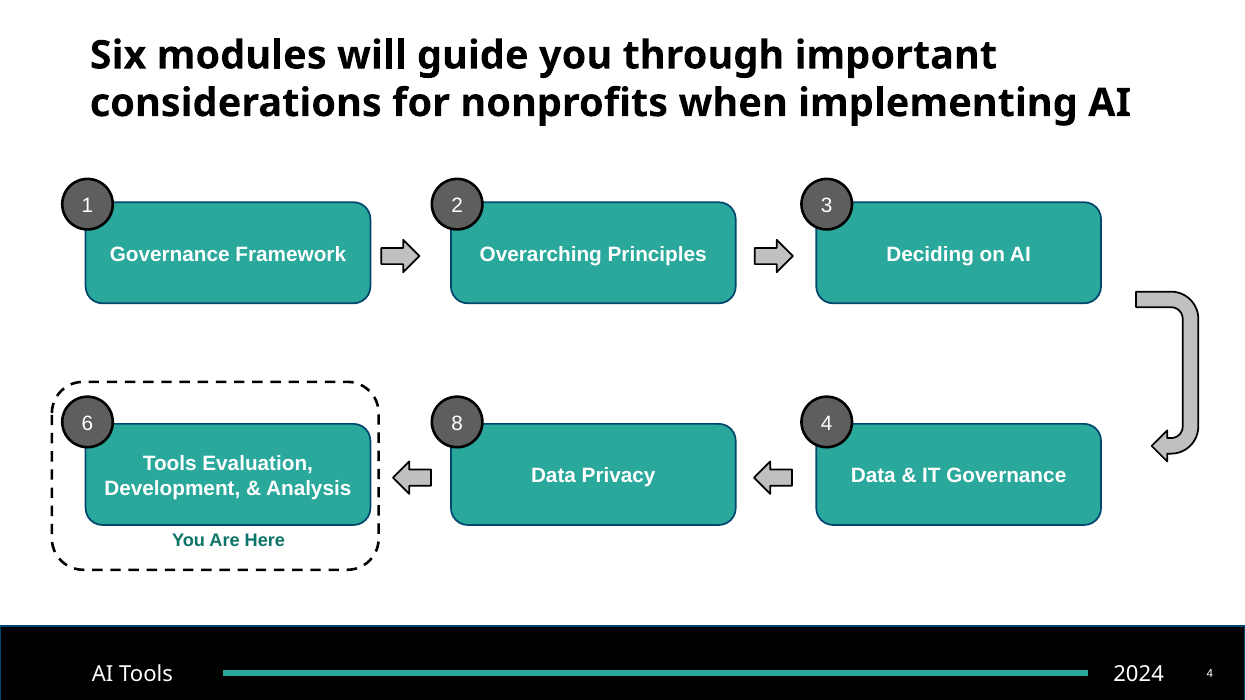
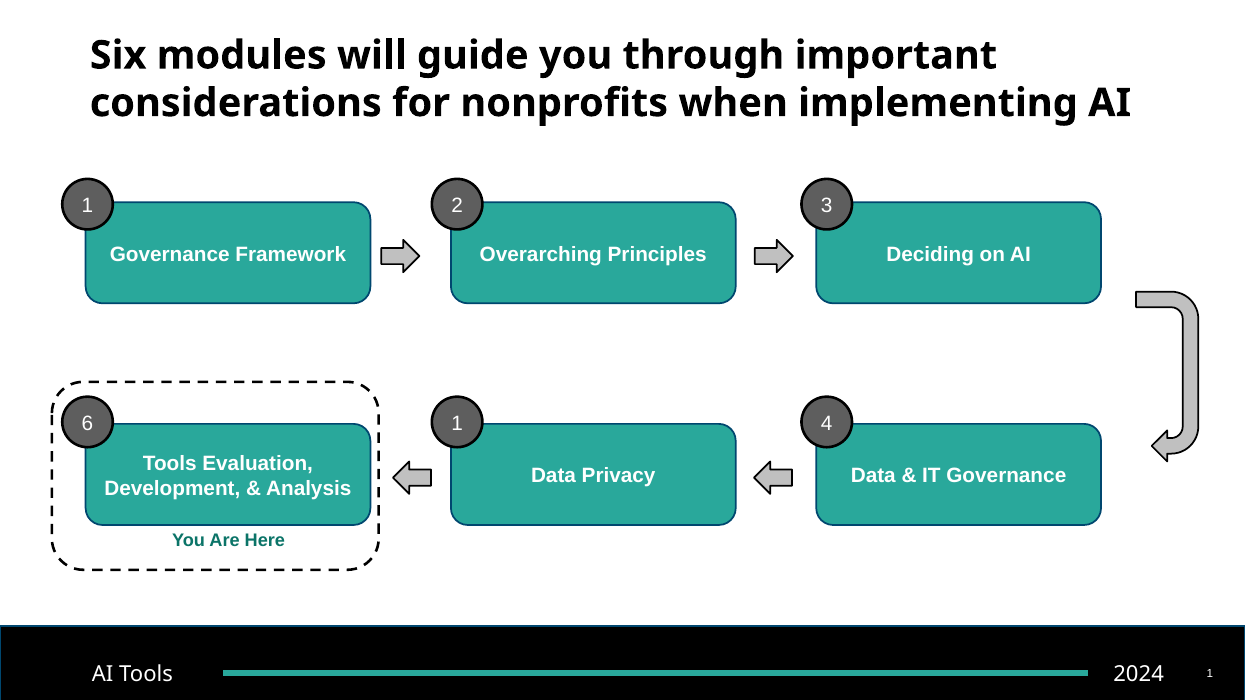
6 8: 8 -> 1
Tools 4: 4 -> 1
